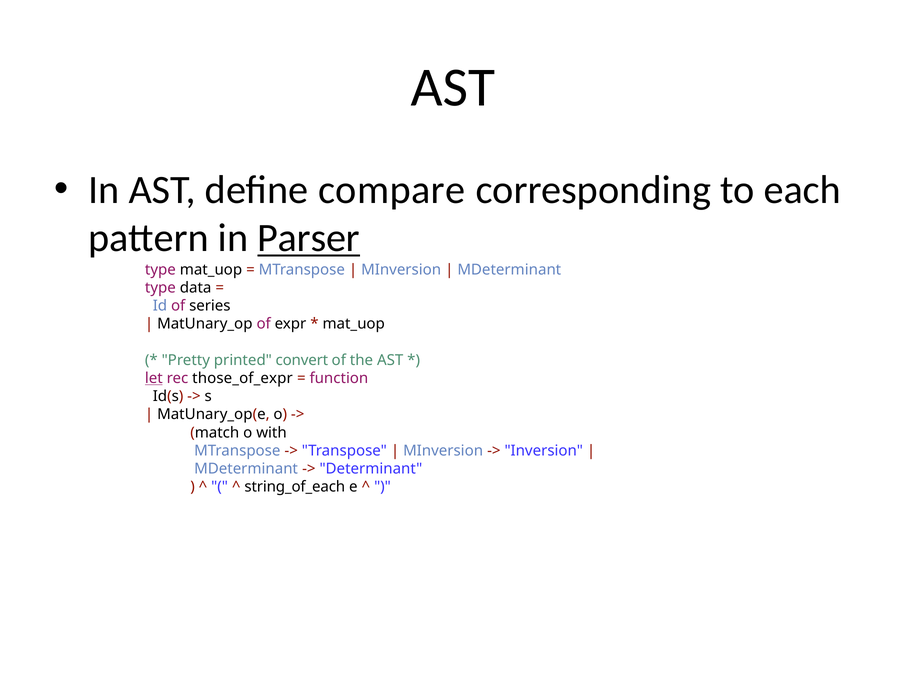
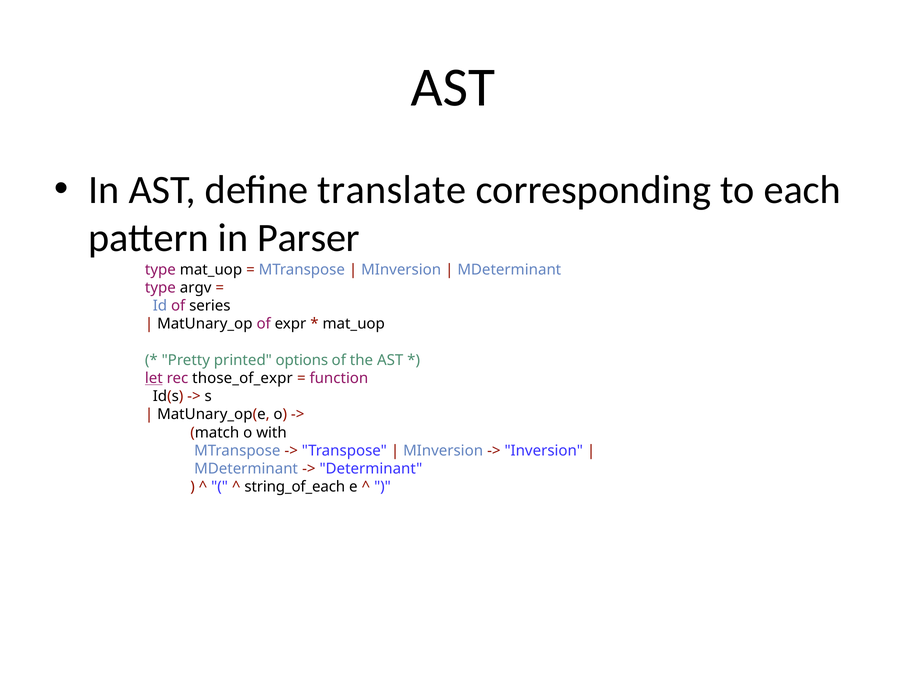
compare: compare -> translate
Parser underline: present -> none
data: data -> argv
convert: convert -> options
